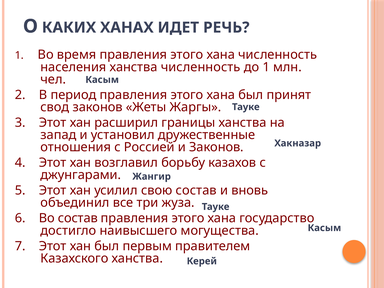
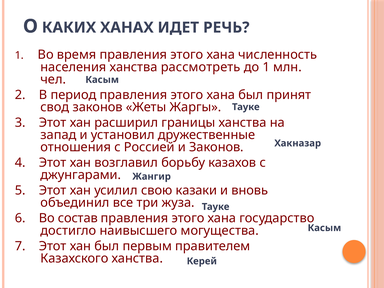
ханства численность: численность -> рассмотреть
свою состав: состав -> казаки
